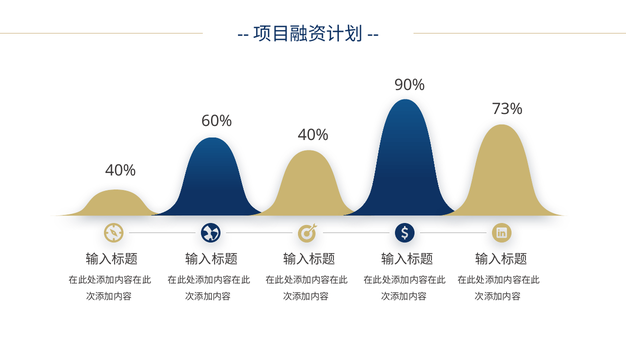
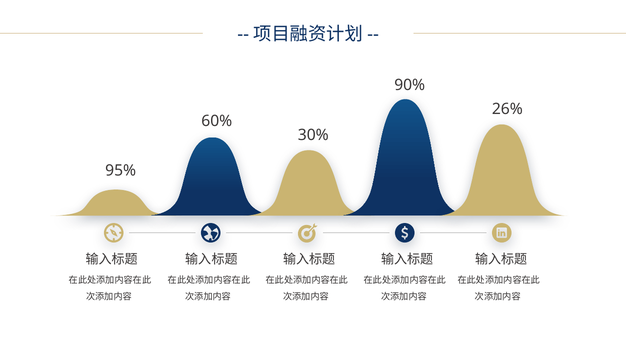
73%: 73% -> 26%
40% at (313, 135): 40% -> 30%
40% at (121, 171): 40% -> 95%
